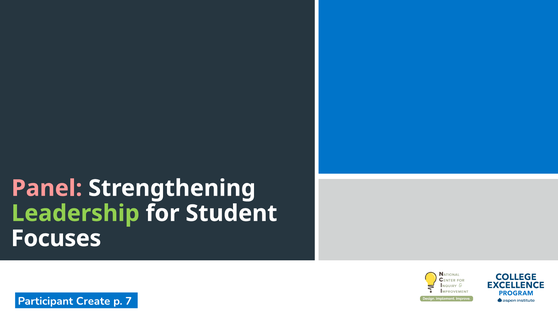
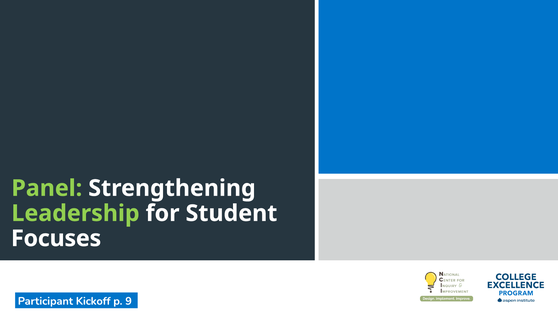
Panel colour: pink -> light green
Create: Create -> Kickoff
7: 7 -> 9
